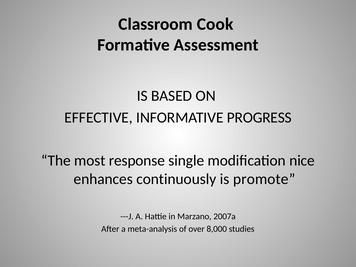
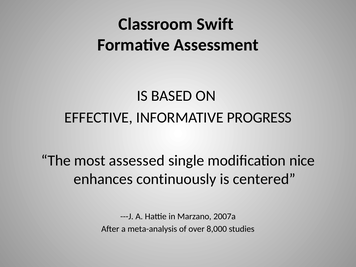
Cook: Cook -> Swift
response: response -> assessed
promote: promote -> centered
